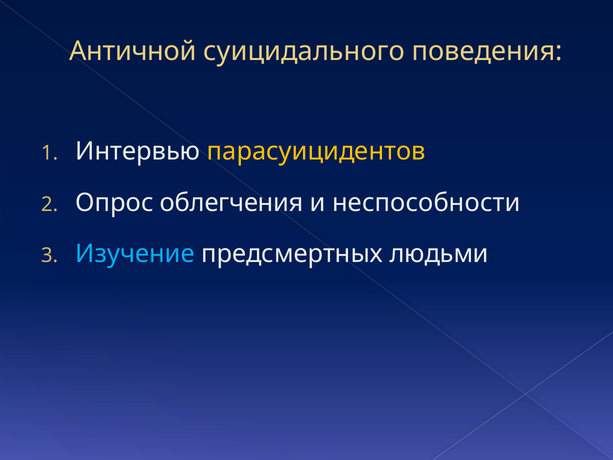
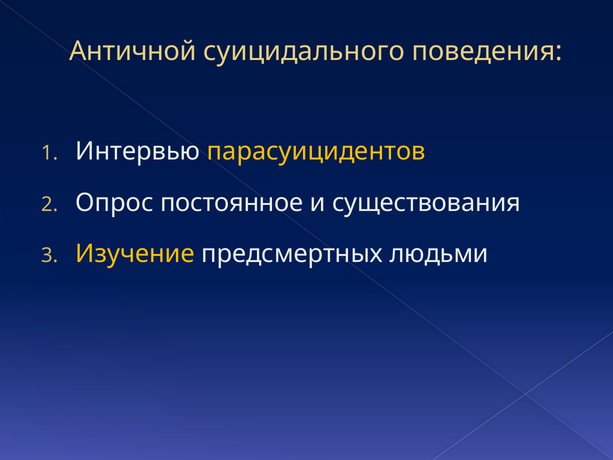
облегчения: облегчения -> постоянное
неспособности: неспособности -> существования
Изучение colour: light blue -> yellow
